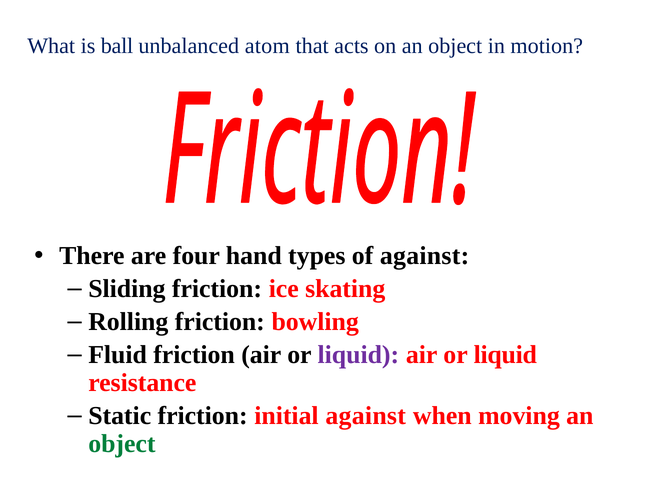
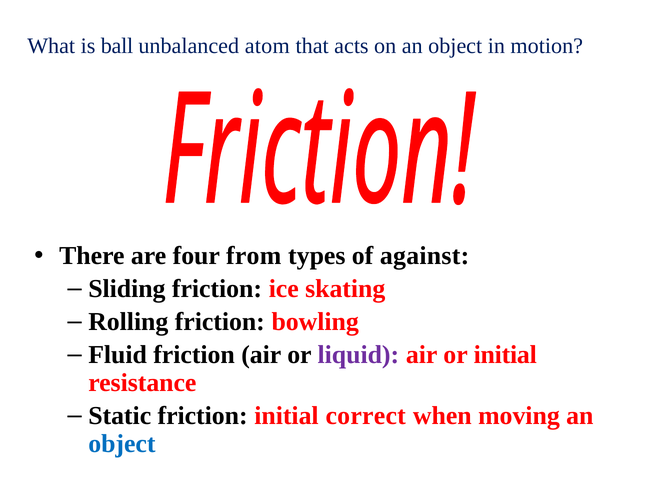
hand: hand -> from
liquid at (505, 355): liquid -> initial
initial against: against -> correct
object at (122, 444) colour: green -> blue
